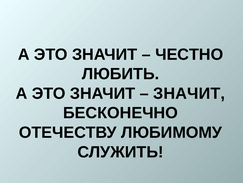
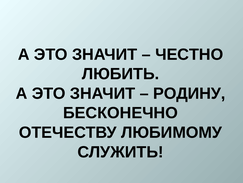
ЗНАЧИТ at (189, 93): ЗНАЧИТ -> РОДИНУ
